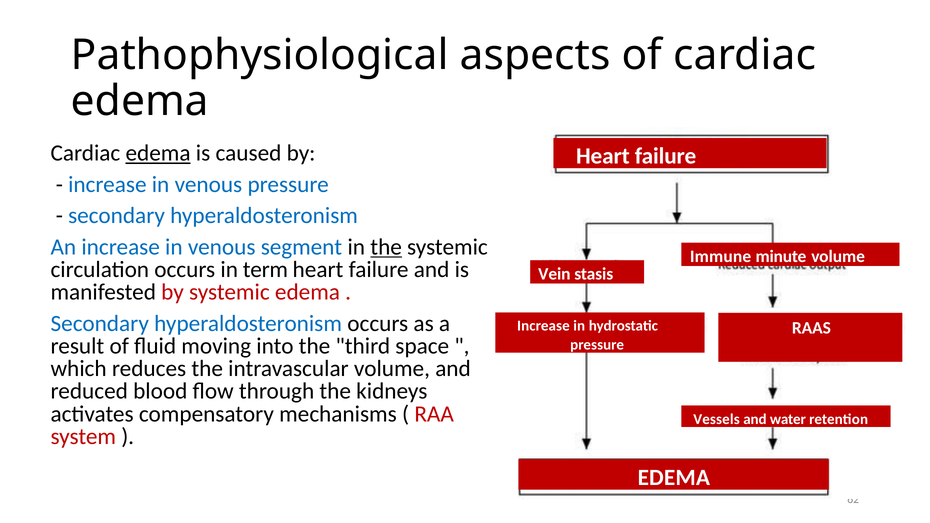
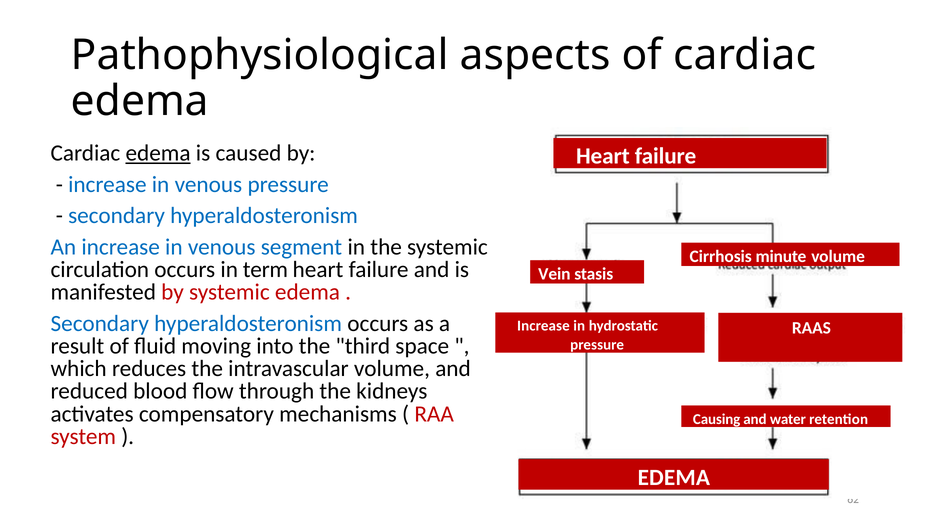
the at (386, 247) underline: present -> none
Immune: Immune -> Cirrhosis
Vessels: Vessels -> Causing
